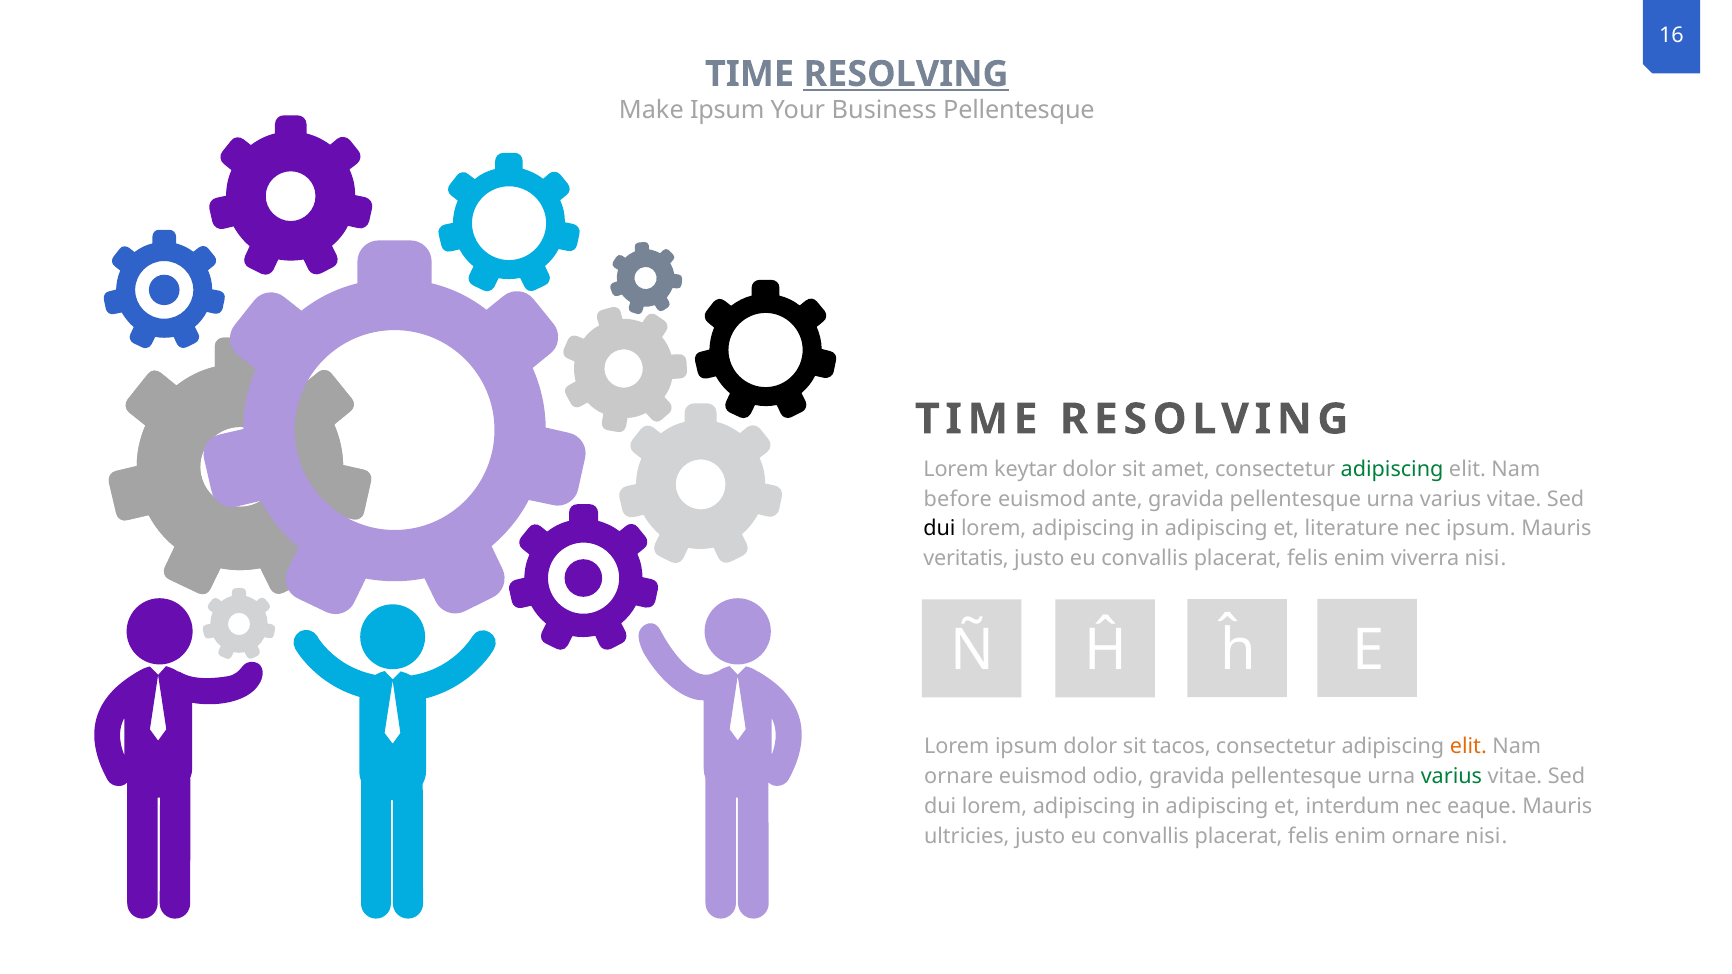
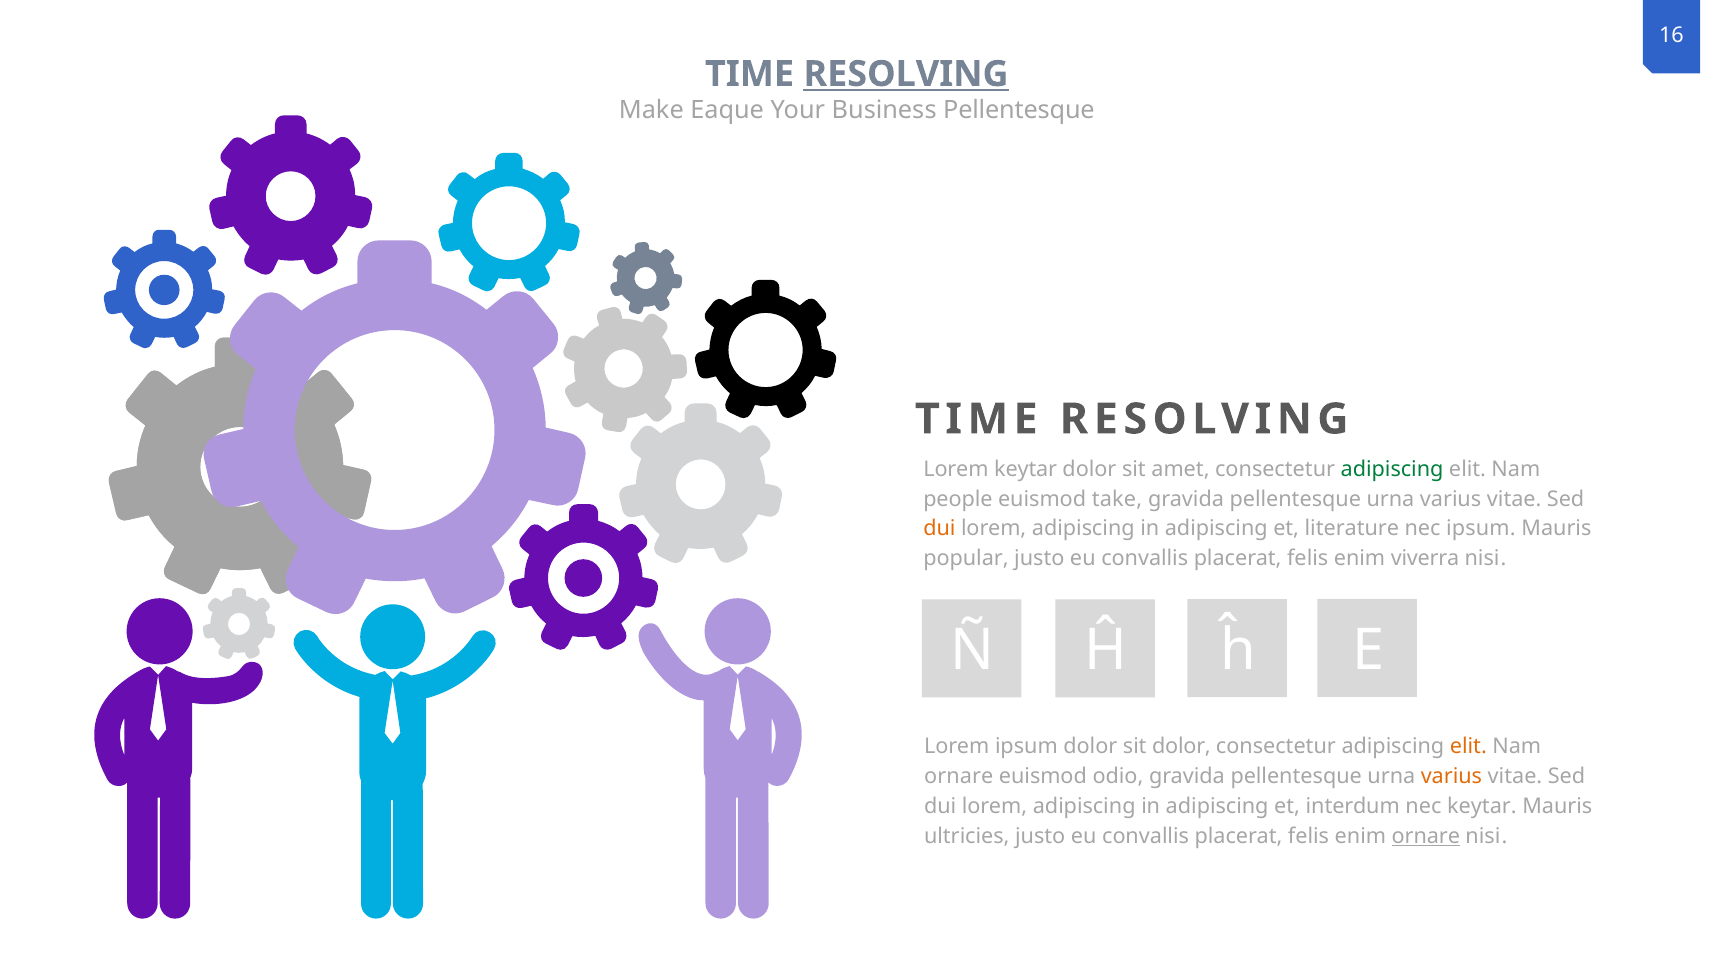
Make Ipsum: Ipsum -> Eaque
before: before -> people
ante: ante -> take
dui at (939, 529) colour: black -> orange
veritatis: veritatis -> popular
sit tacos: tacos -> dolor
varius at (1451, 777) colour: green -> orange
nec eaque: eaque -> keytar
ornare at (1426, 836) underline: none -> present
